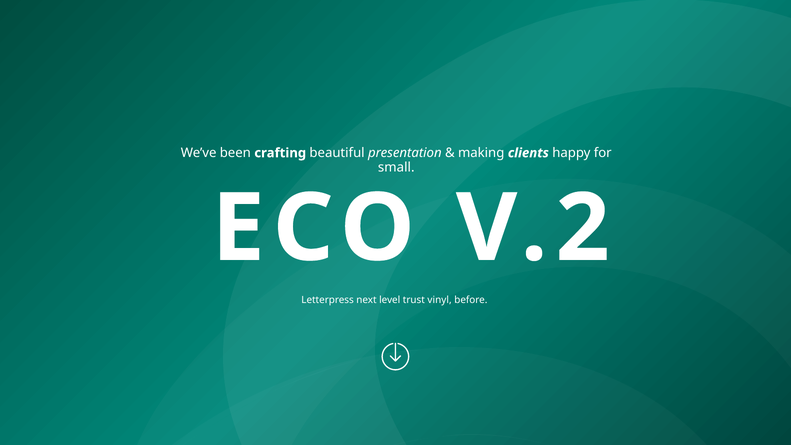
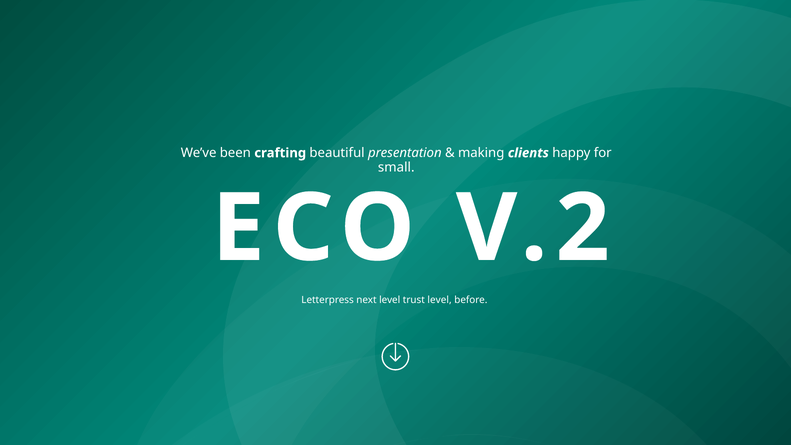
vinyl at (440, 300): vinyl -> level
